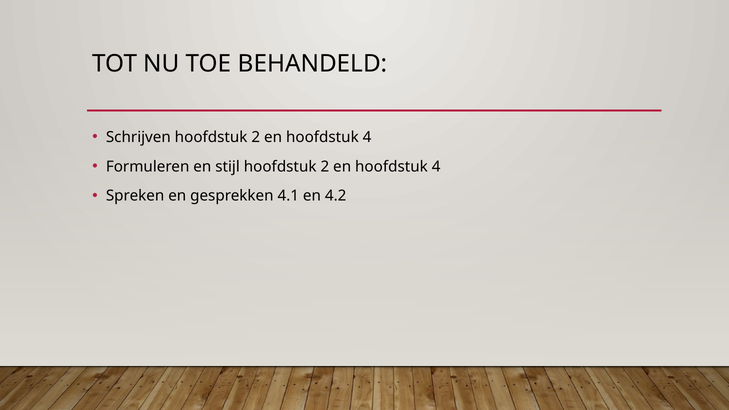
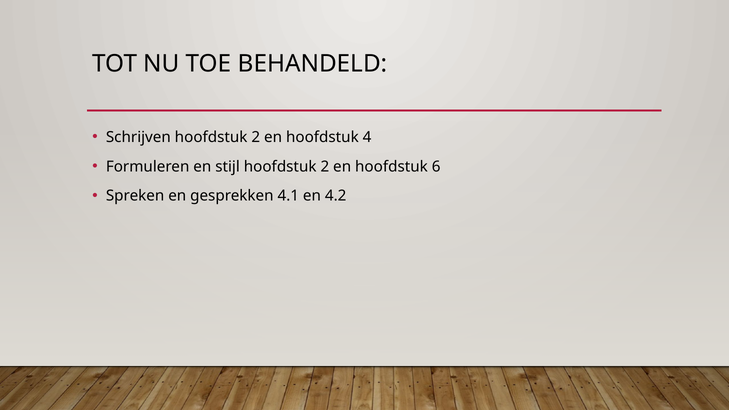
4 at (436, 167): 4 -> 6
